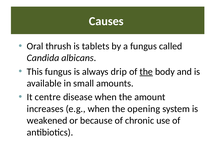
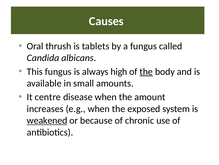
drip: drip -> high
opening: opening -> exposed
weakened underline: none -> present
